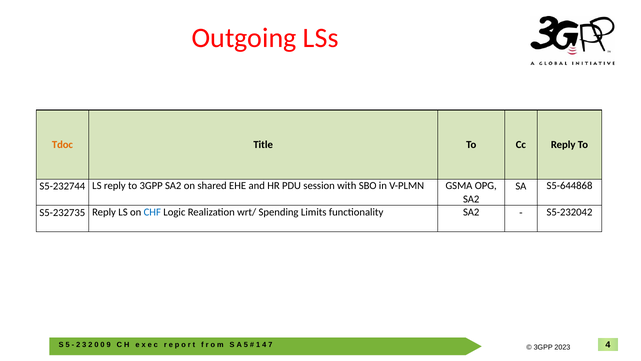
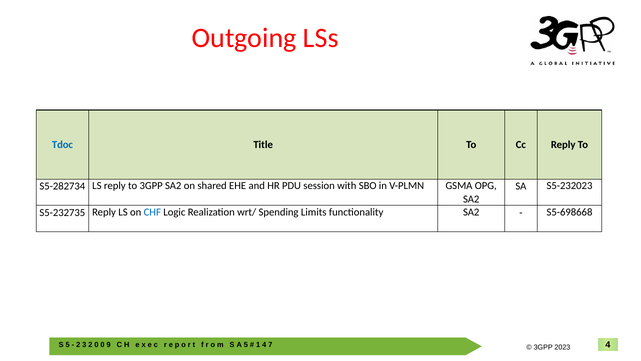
Tdoc colour: orange -> blue
S5-232744: S5-232744 -> S5-282734
S5-644868: S5-644868 -> S5-232023
S5-232042: S5-232042 -> S5-698668
